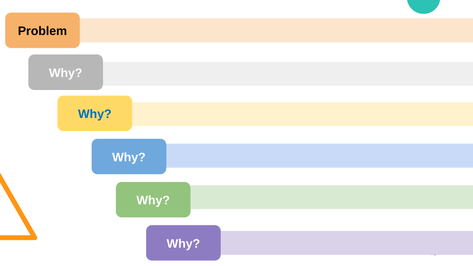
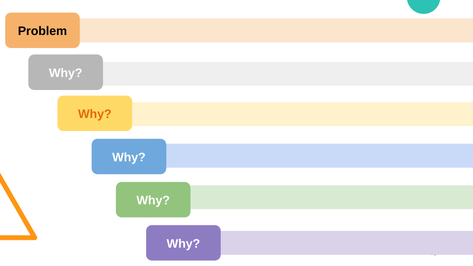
Why at (95, 114) colour: blue -> orange
